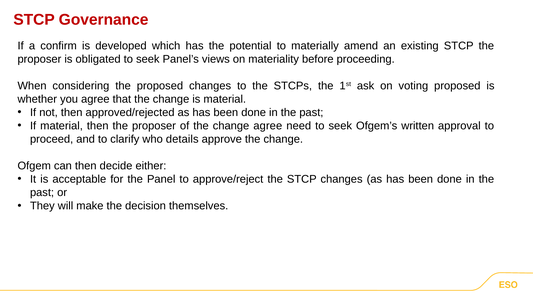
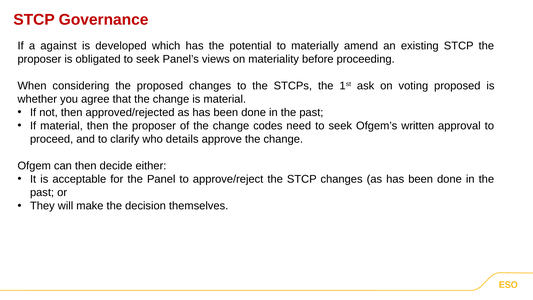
confirm: confirm -> against
change agree: agree -> codes
